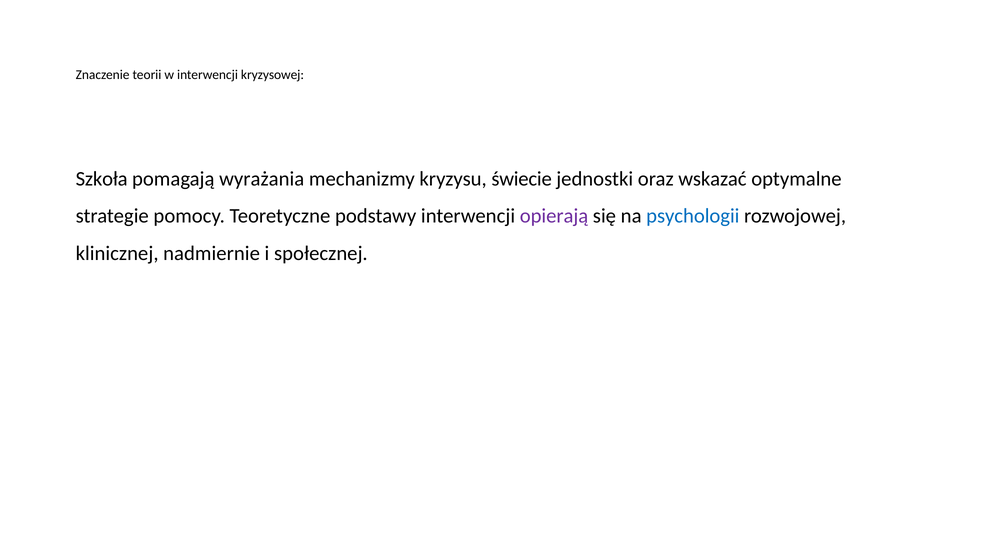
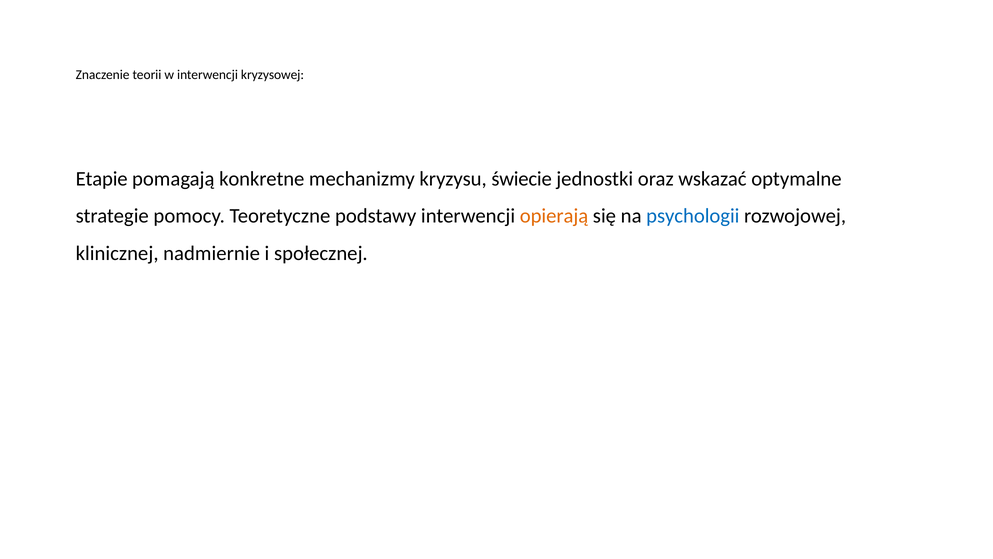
Szkoła: Szkoła -> Etapie
wyrażania: wyrażania -> konkretne
opierają colour: purple -> orange
